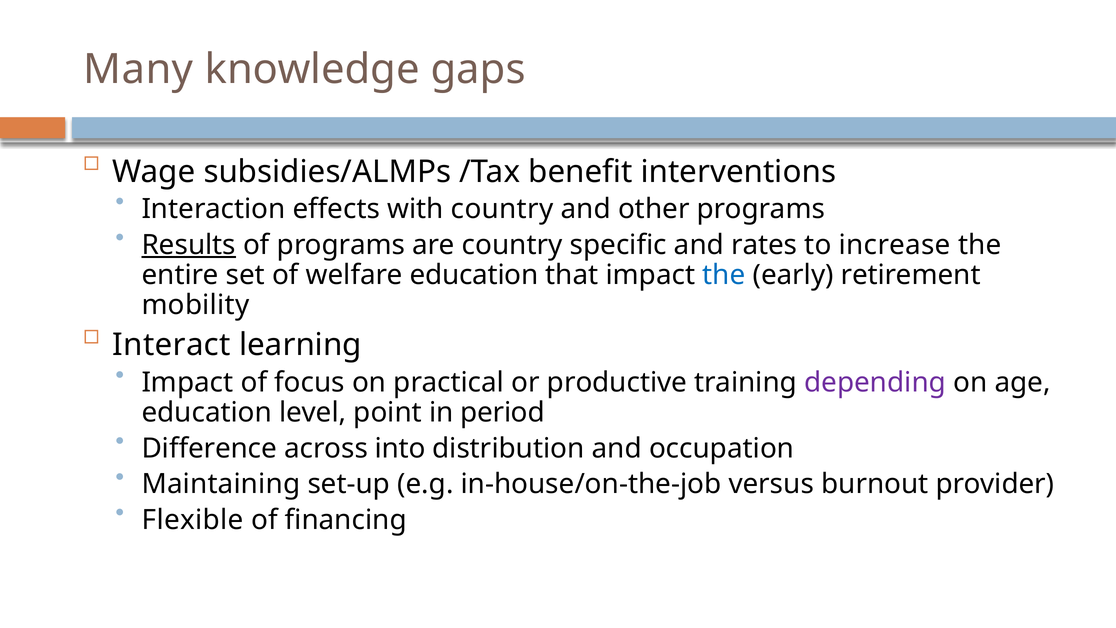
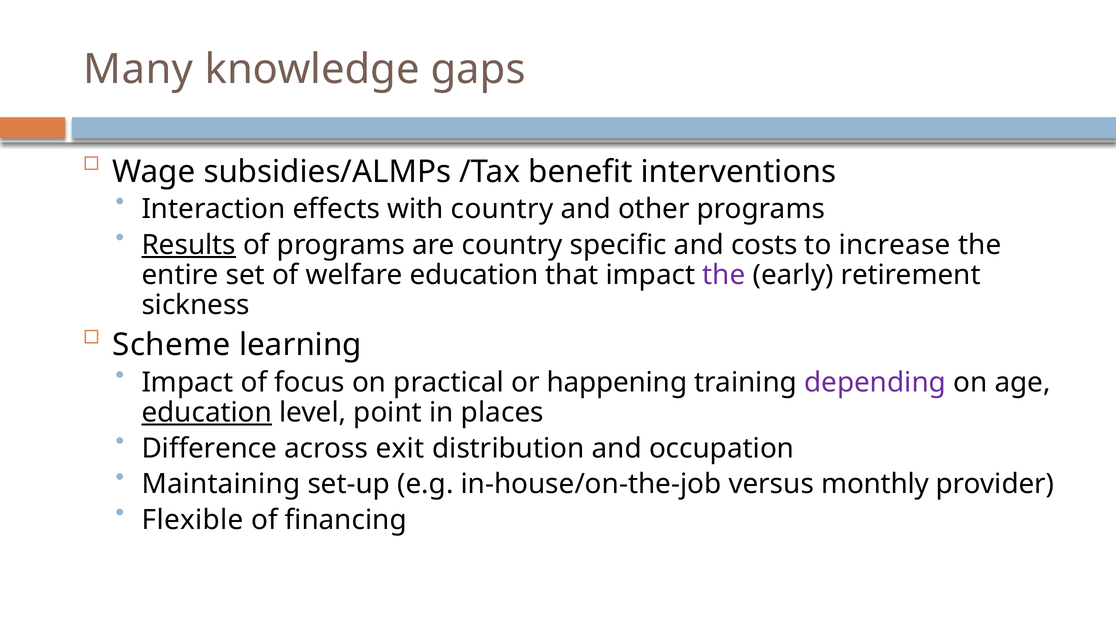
rates: rates -> costs
the at (724, 275) colour: blue -> purple
mobility: mobility -> sickness
Interact: Interact -> Scheme
productive: productive -> happening
education at (207, 412) underline: none -> present
period: period -> places
into: into -> exit
burnout: burnout -> monthly
